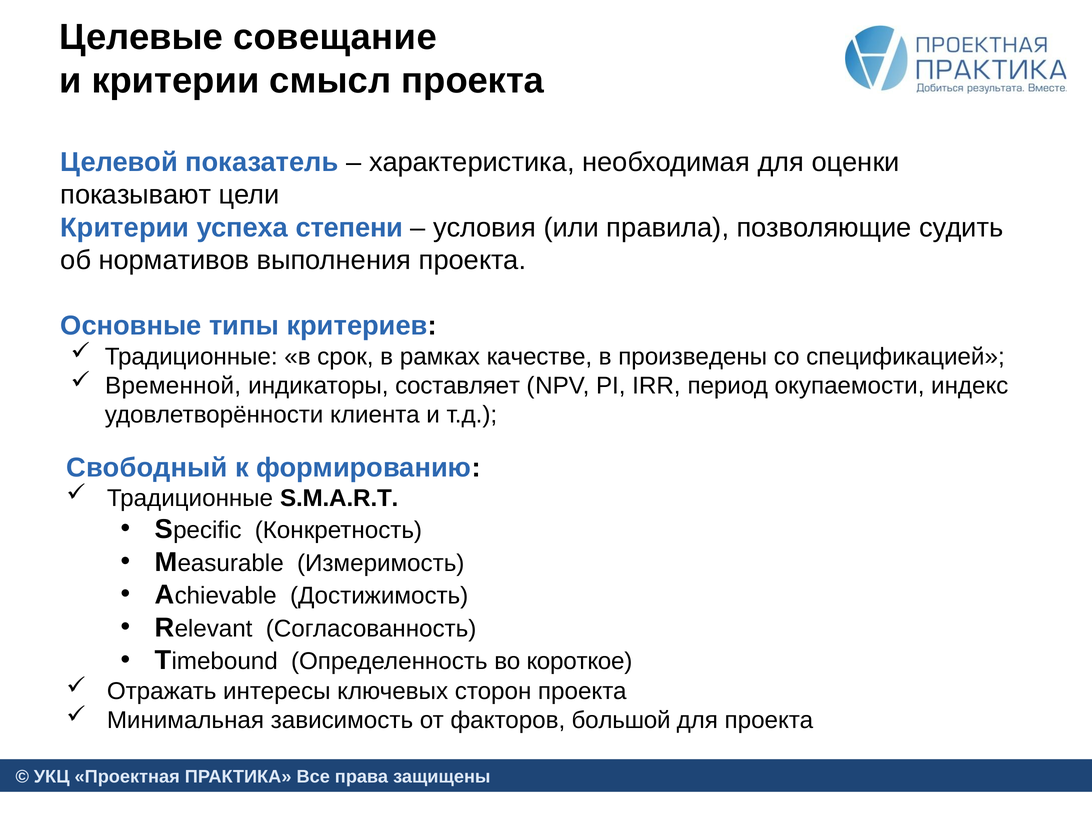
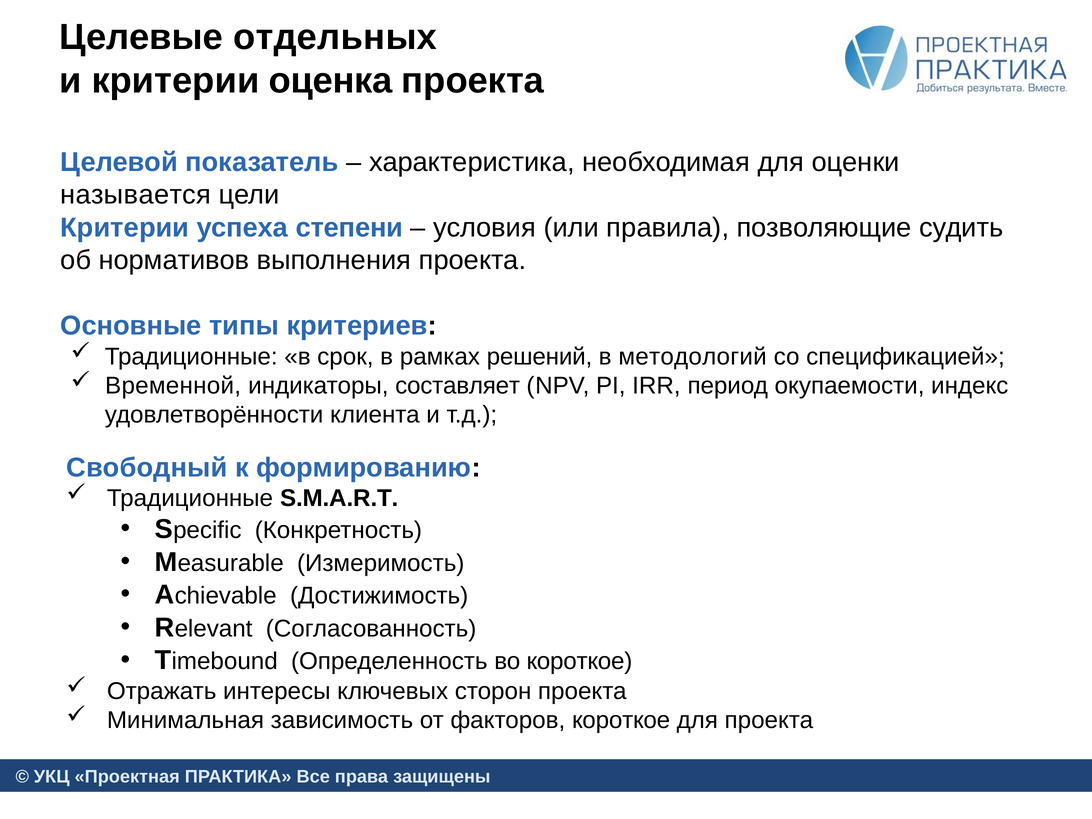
совещание: совещание -> отдельных
смысл: смысл -> оценка
показывают: показывают -> называется
качестве: качестве -> решений
произведены: произведены -> методологий
факторов большой: большой -> короткое
